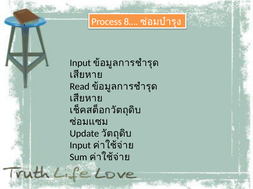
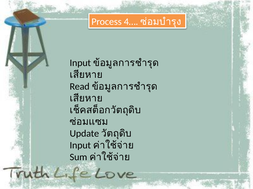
8…: 8… -> 4…
